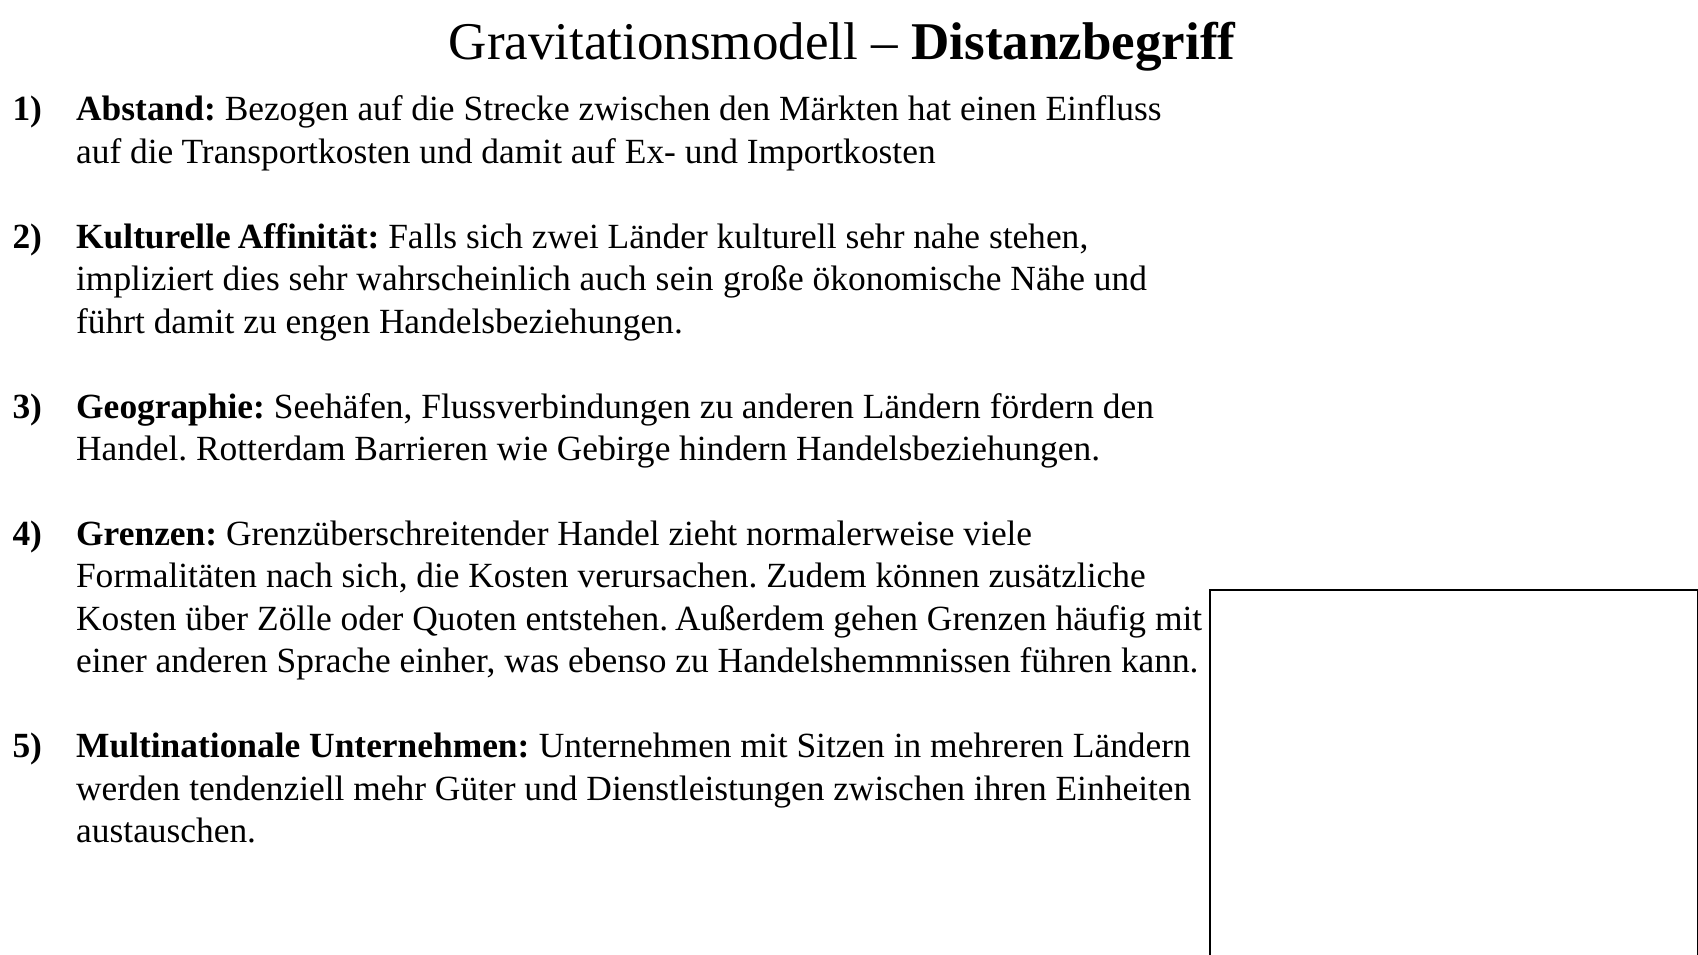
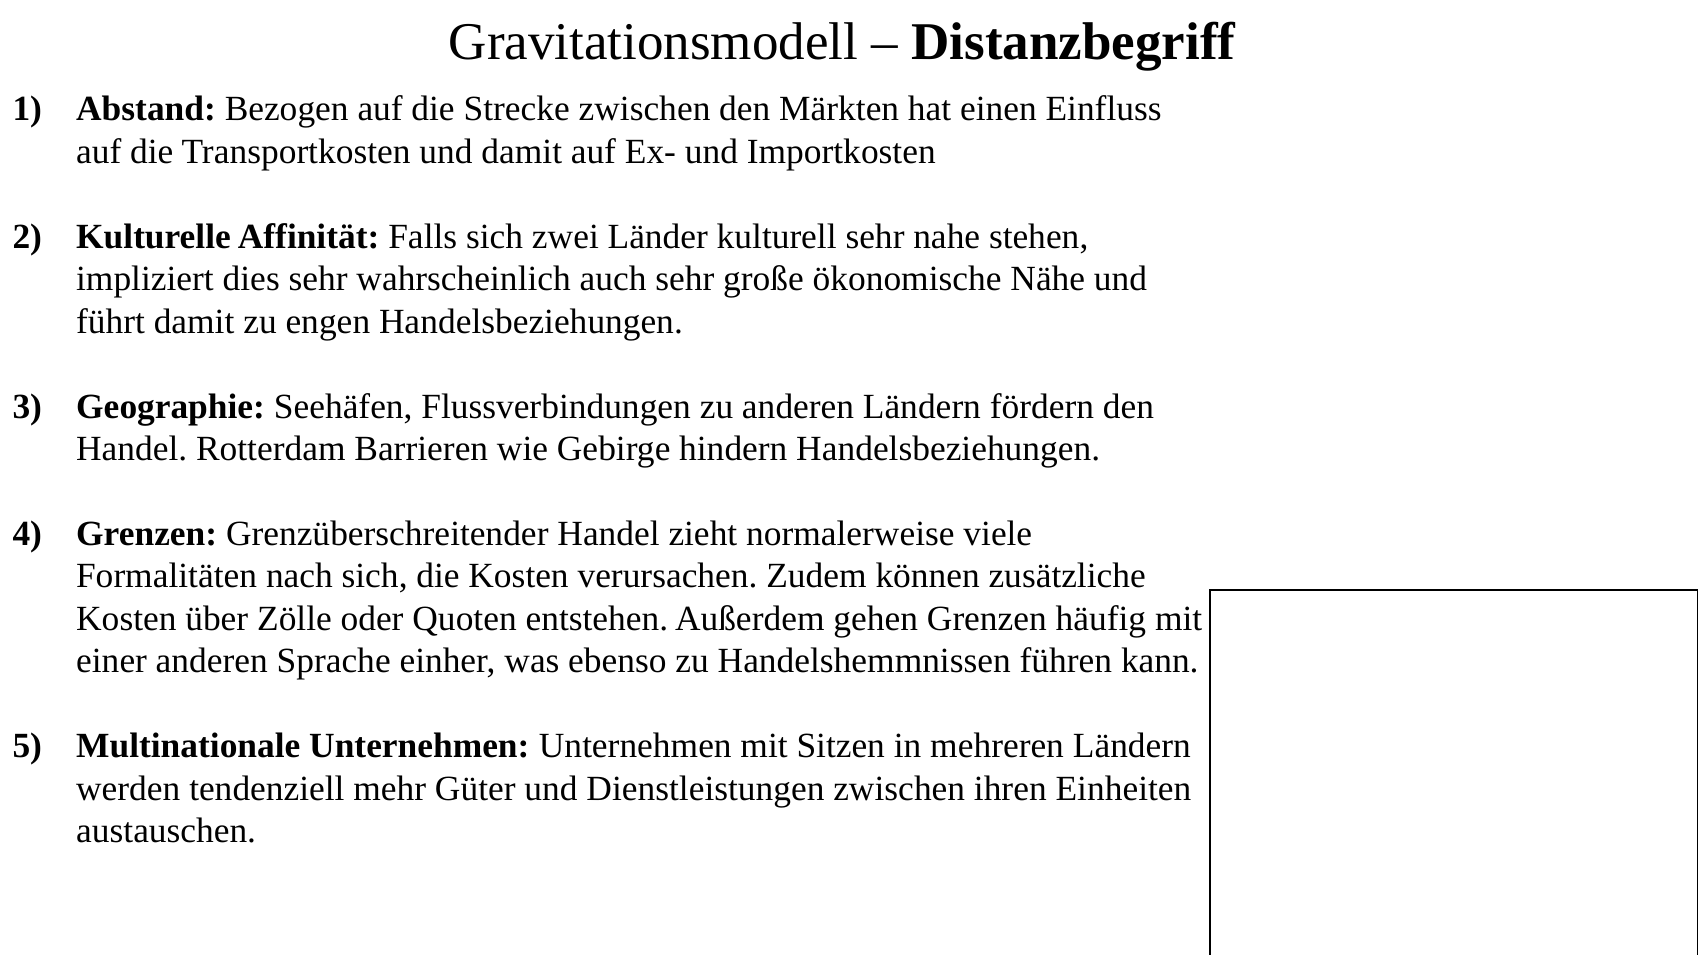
auch sein: sein -> sehr
